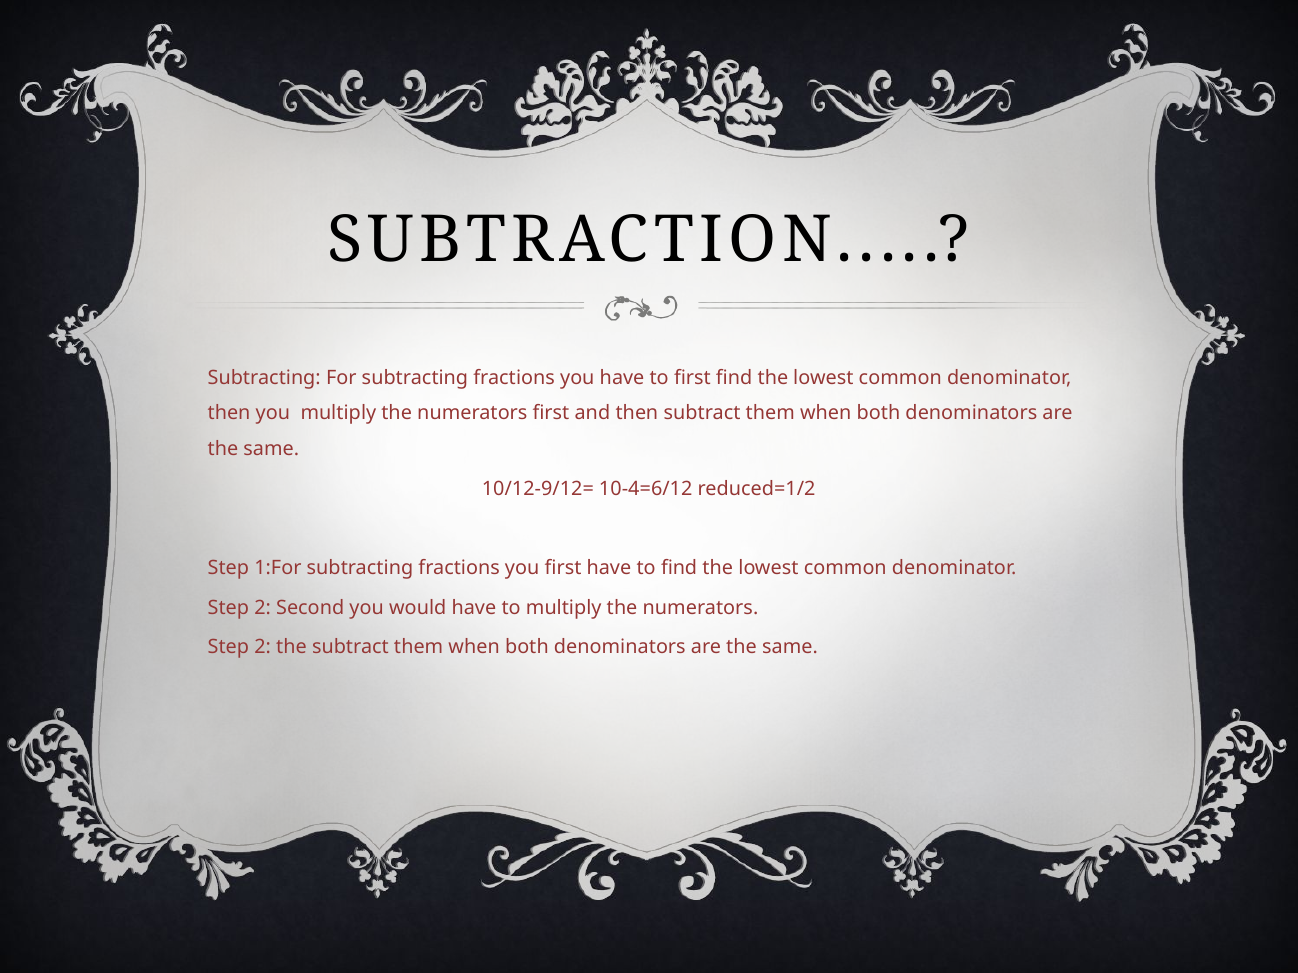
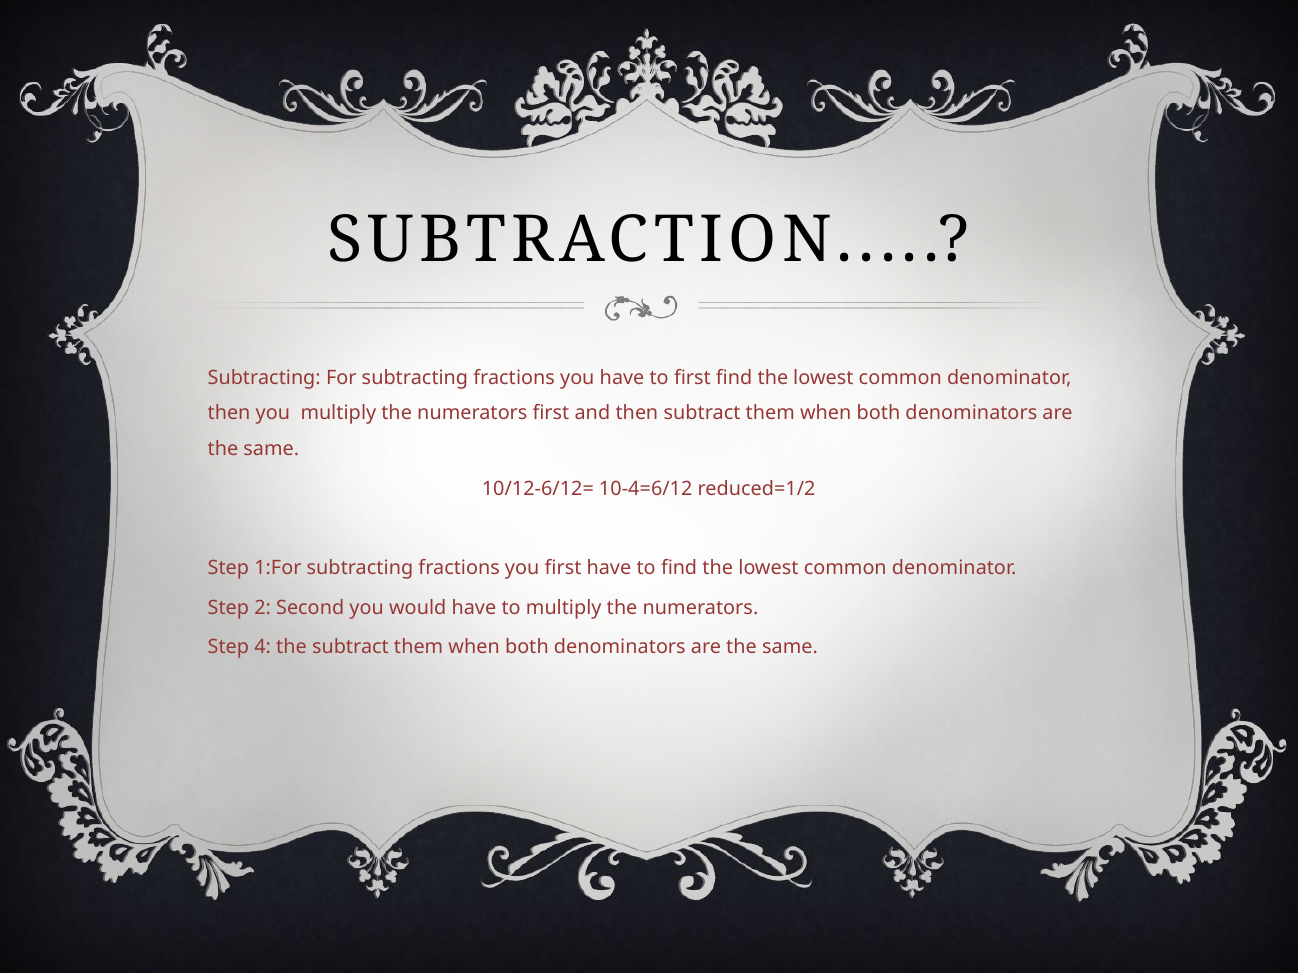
10/12-9/12=: 10/12-9/12= -> 10/12-6/12=
2 at (263, 648): 2 -> 4
